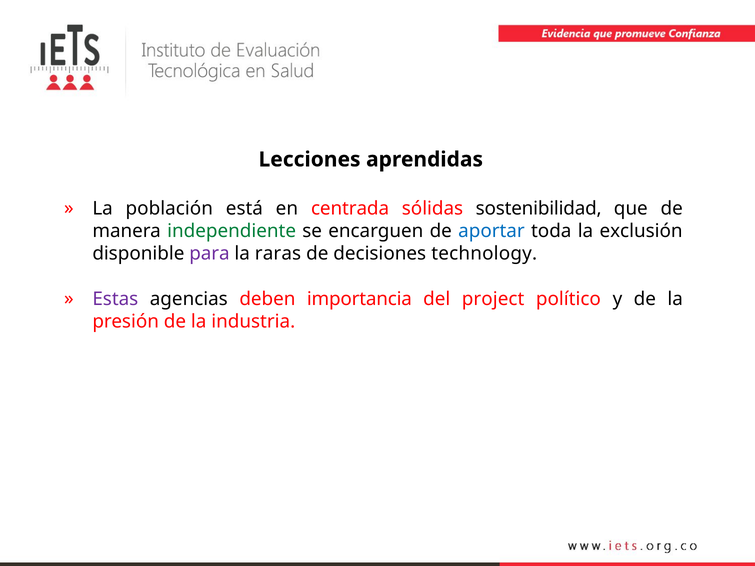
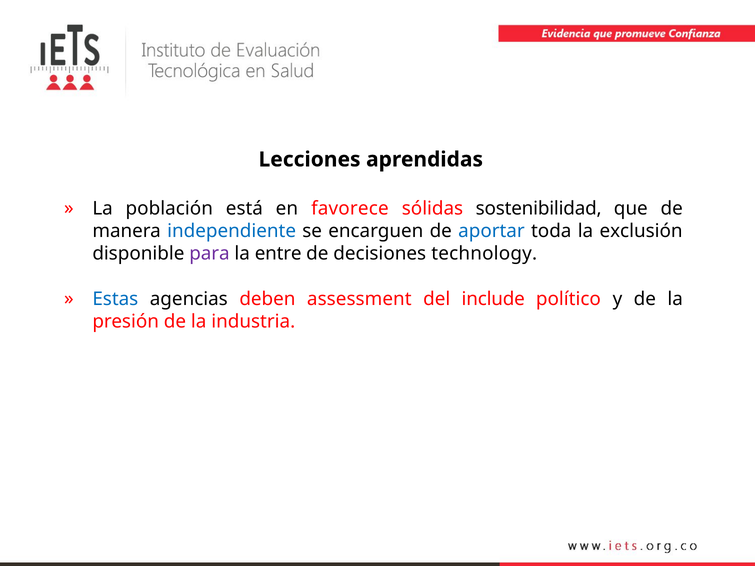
centrada: centrada -> favorece
independiente colour: green -> blue
raras: raras -> entre
Estas colour: purple -> blue
importancia: importancia -> assessment
project: project -> include
